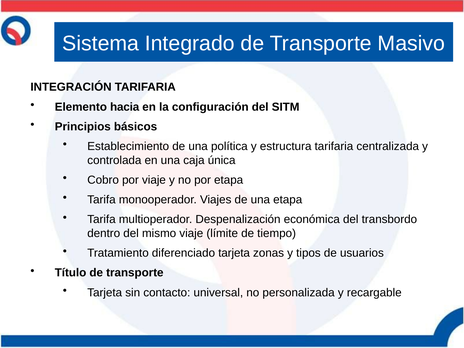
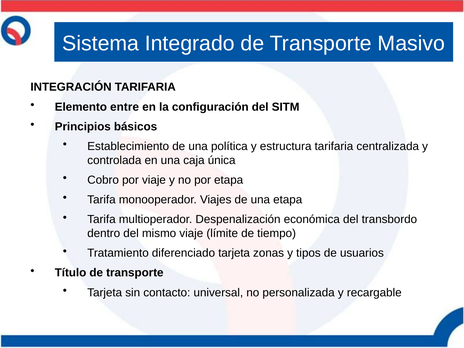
hacia: hacia -> entre
